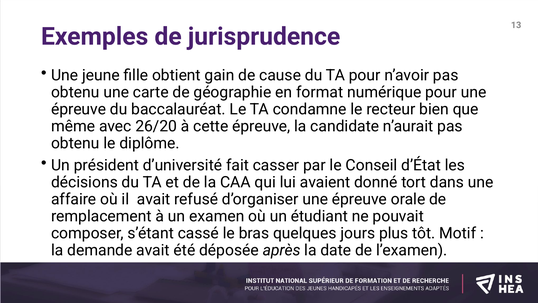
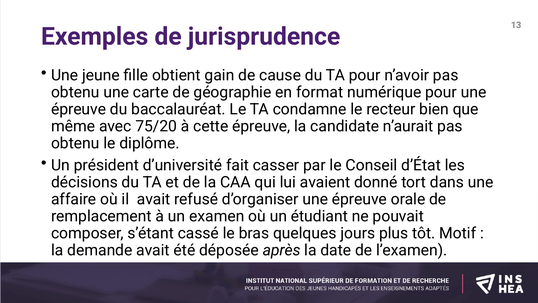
26/20: 26/20 -> 75/20
